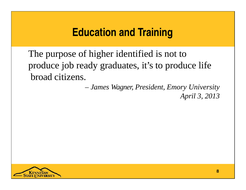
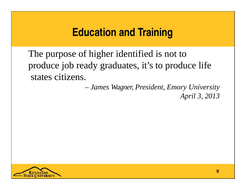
broad: broad -> states
